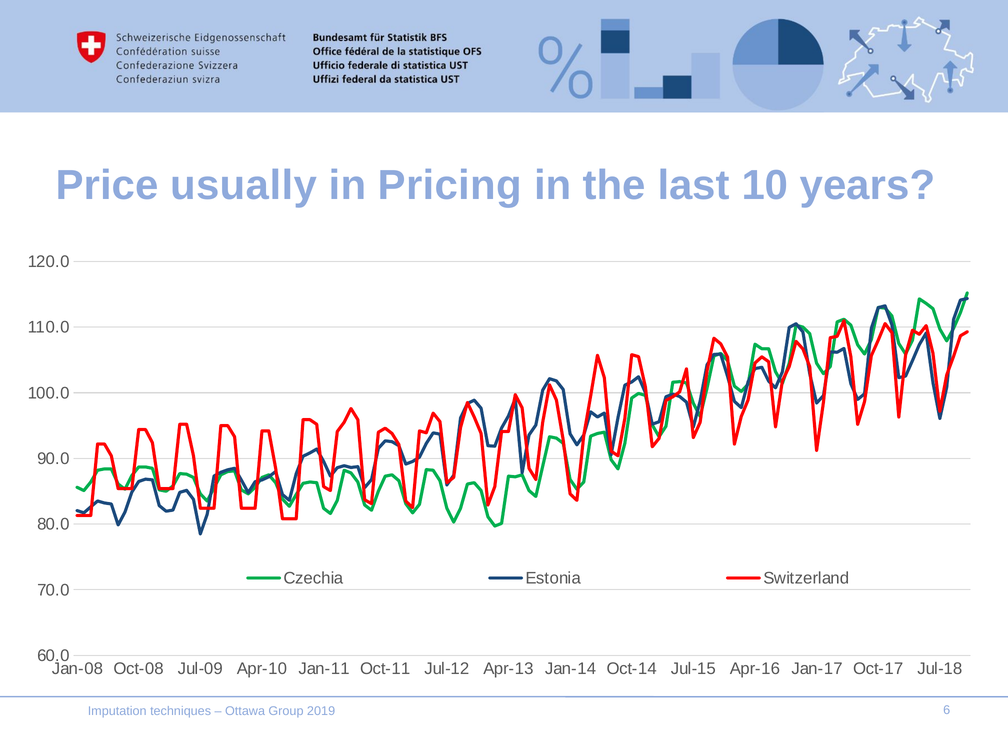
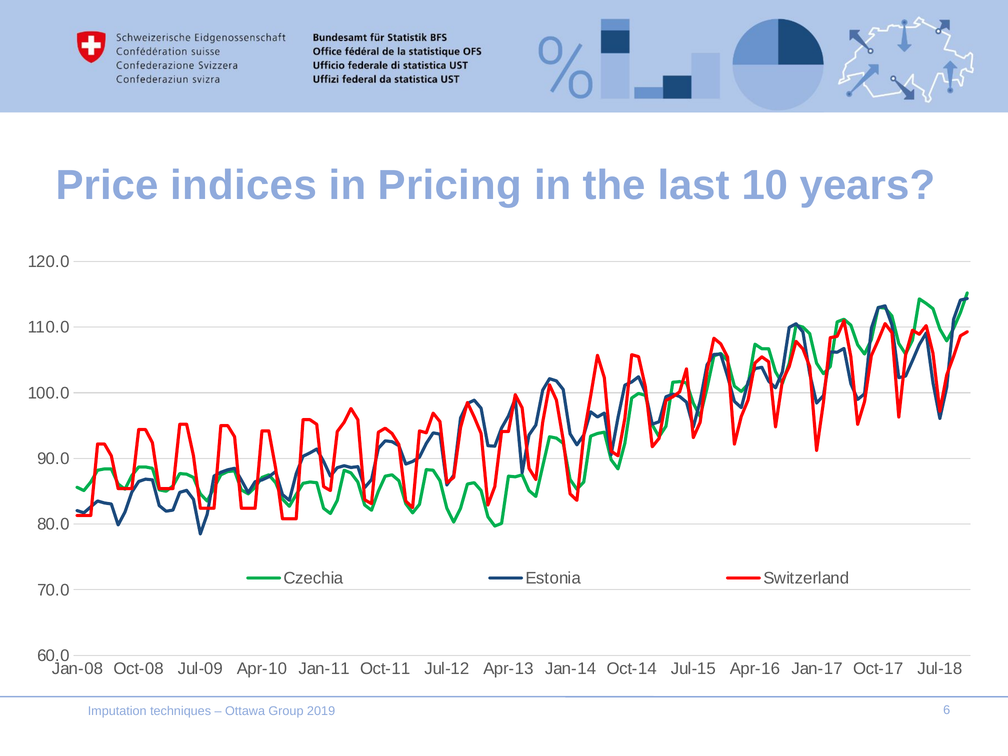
usually: usually -> indices
